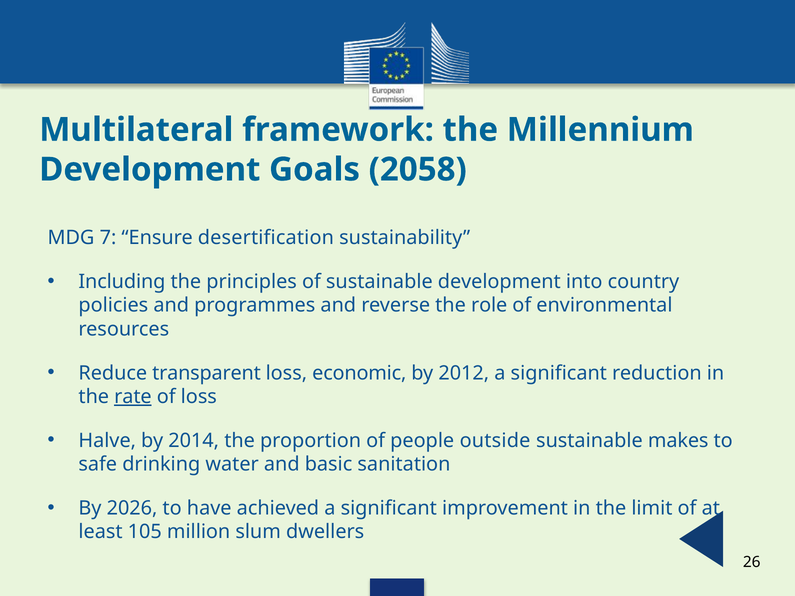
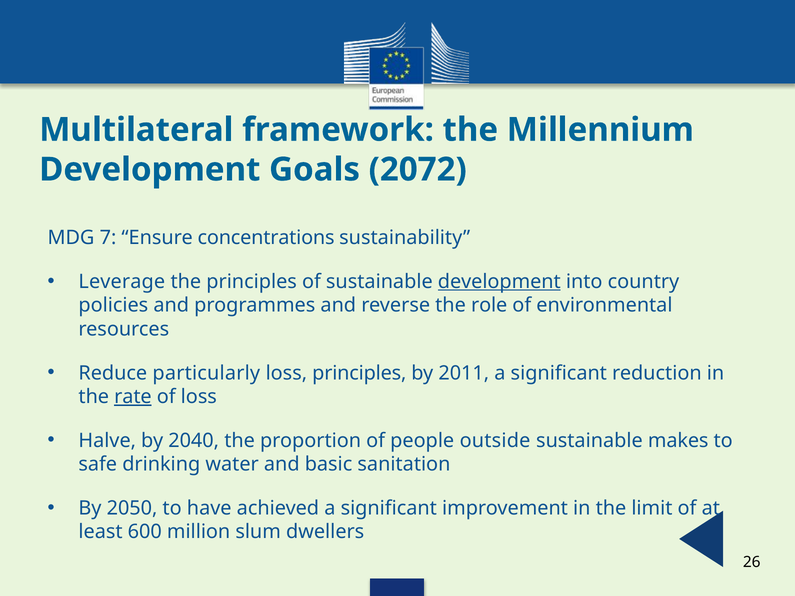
2058: 2058 -> 2072
desertification: desertification -> concentrations
Including: Including -> Leverage
development at (499, 282) underline: none -> present
transparent: transparent -> particularly
loss economic: economic -> principles
2012: 2012 -> 2011
2014: 2014 -> 2040
2026: 2026 -> 2050
105: 105 -> 600
